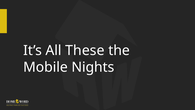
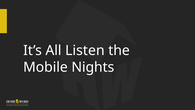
These: These -> Listen
